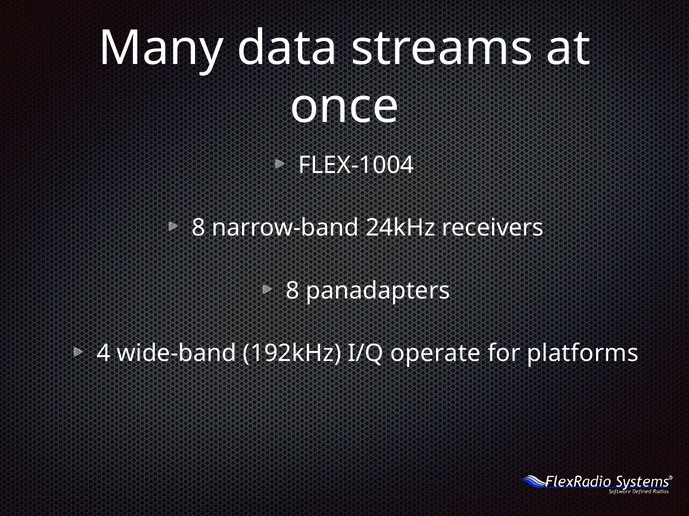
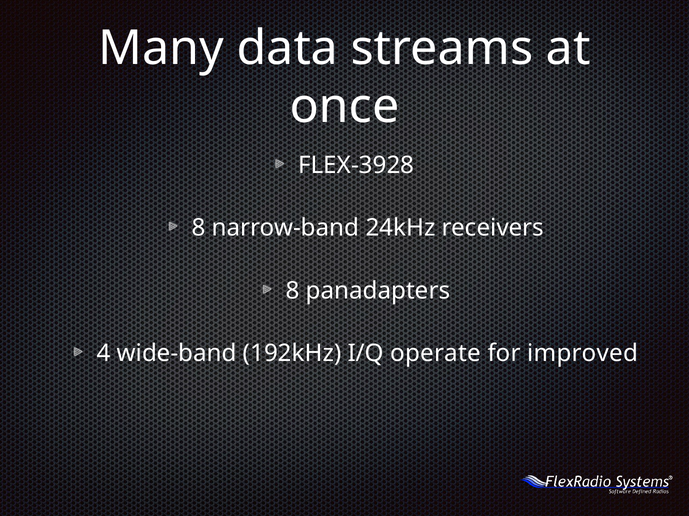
FLEX-1004: FLEX-1004 -> FLEX-3928
platforms: platforms -> improved
